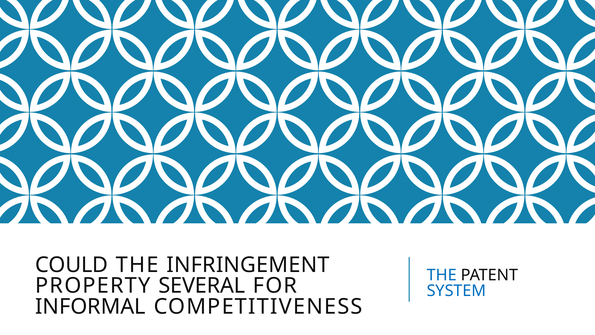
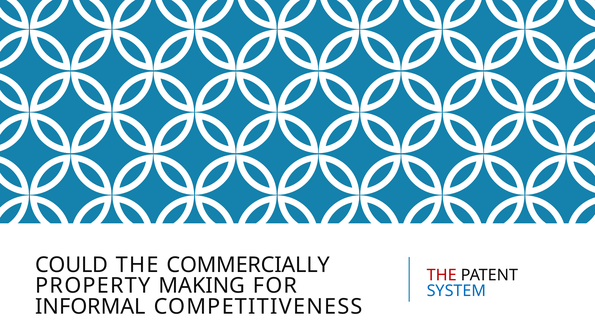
INFRINGEMENT: INFRINGEMENT -> COMMERCIALLY
THE at (442, 275) colour: blue -> red
SEVERAL: SEVERAL -> MAKING
